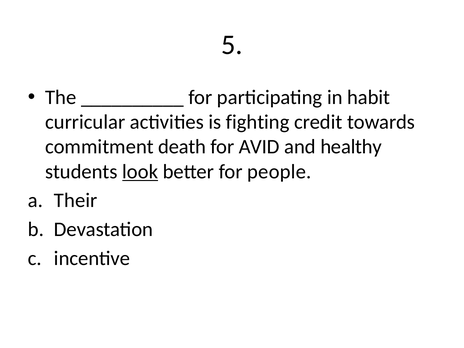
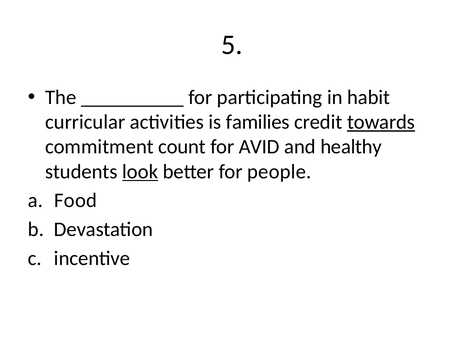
fighting: fighting -> families
towards underline: none -> present
death: death -> count
Their: Their -> Food
